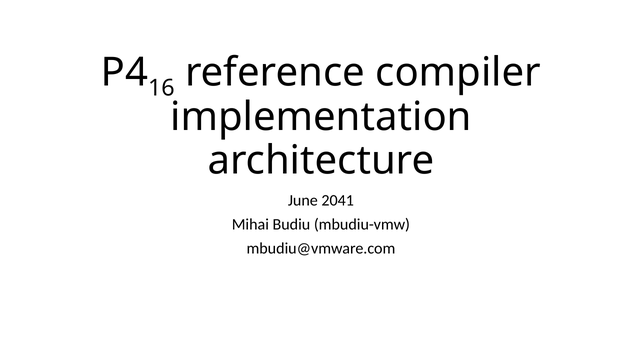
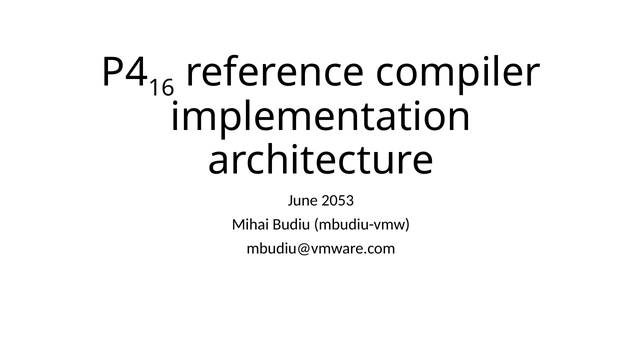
2041: 2041 -> 2053
